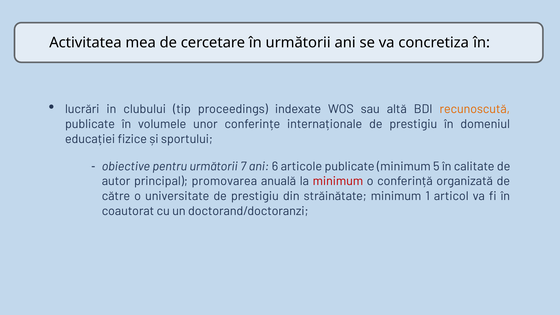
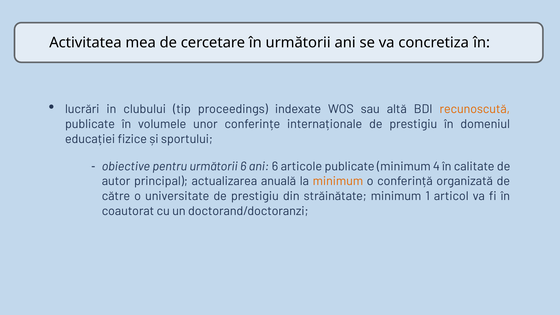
următorii 7: 7 -> 6
5: 5 -> 4
promovarea: promovarea -> actualizarea
minimum at (338, 181) colour: red -> orange
